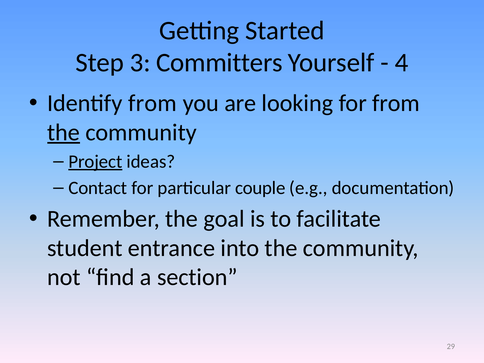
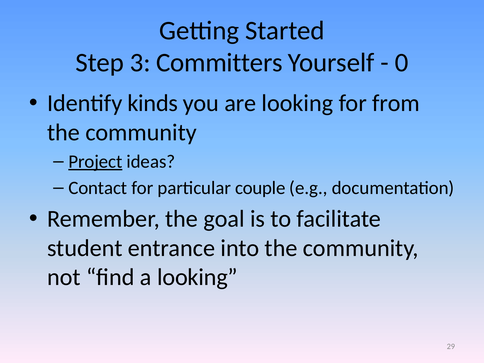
4: 4 -> 0
Identify from: from -> kinds
the at (64, 132) underline: present -> none
a section: section -> looking
